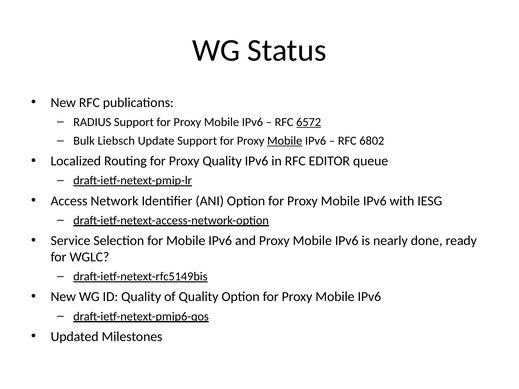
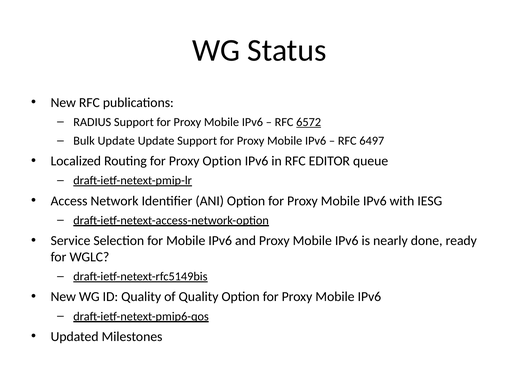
Bulk Liebsch: Liebsch -> Update
Mobile at (285, 141) underline: present -> none
6802: 6802 -> 6497
Proxy Quality: Quality -> Option
